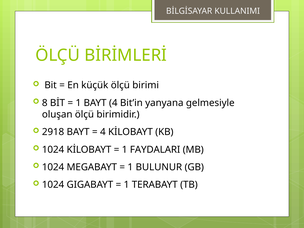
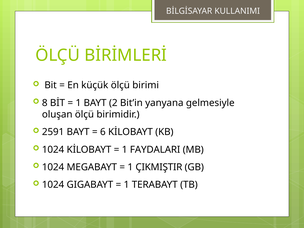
BAYT 4: 4 -> 2
2918: 2918 -> 2591
4 at (103, 132): 4 -> 6
BULUNUR: BULUNUR -> ÇIKMIŞTIR
